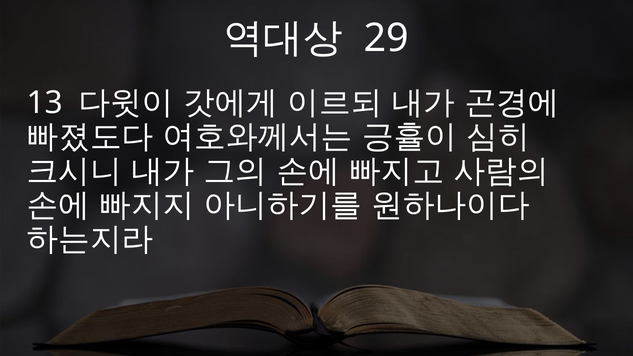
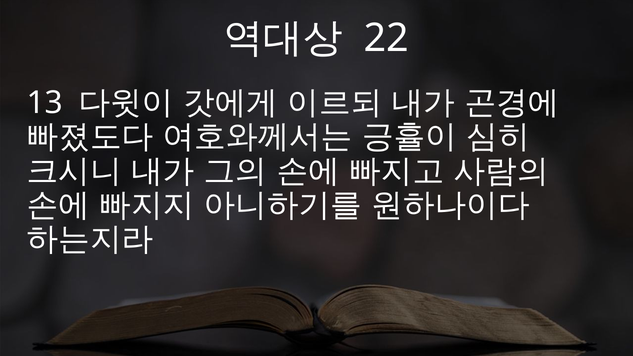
29: 29 -> 22
